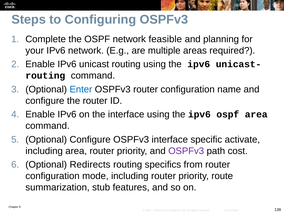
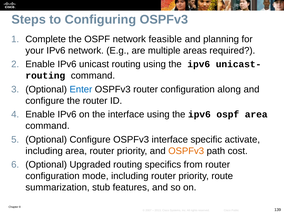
name: name -> along
OSPFv3 at (186, 151) colour: purple -> orange
Redirects: Redirects -> Upgraded
